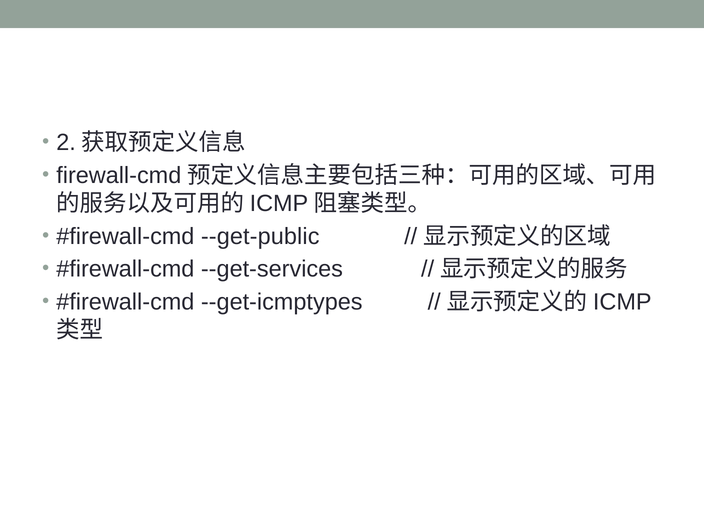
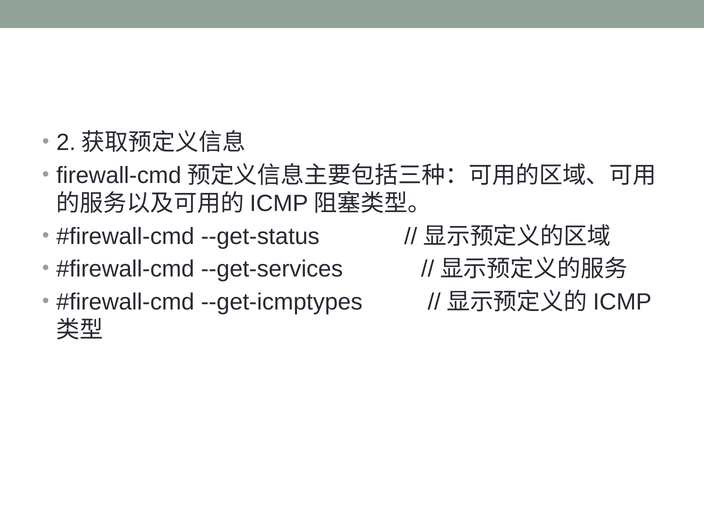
--get-public: --get-public -> --get-status
